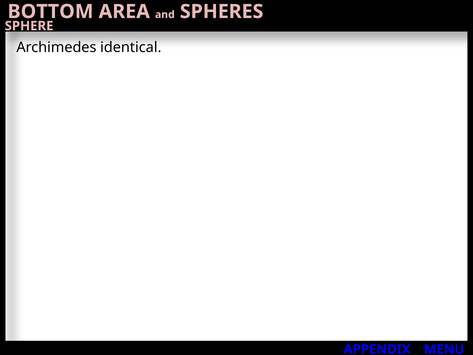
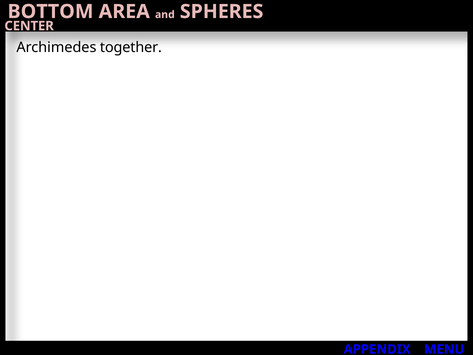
SPHERE: SPHERE -> CENTER
identical: identical -> together
